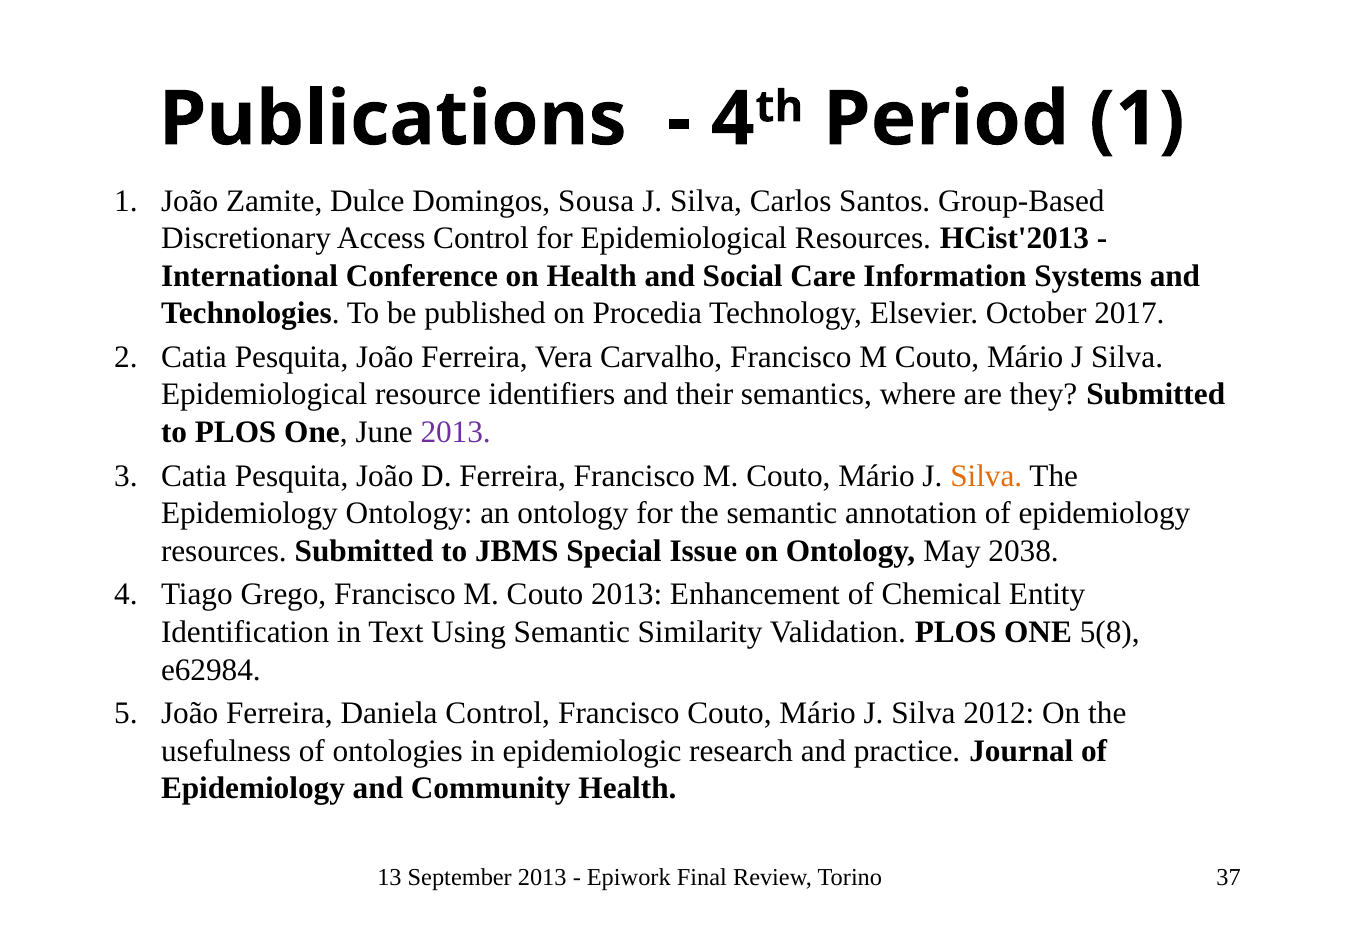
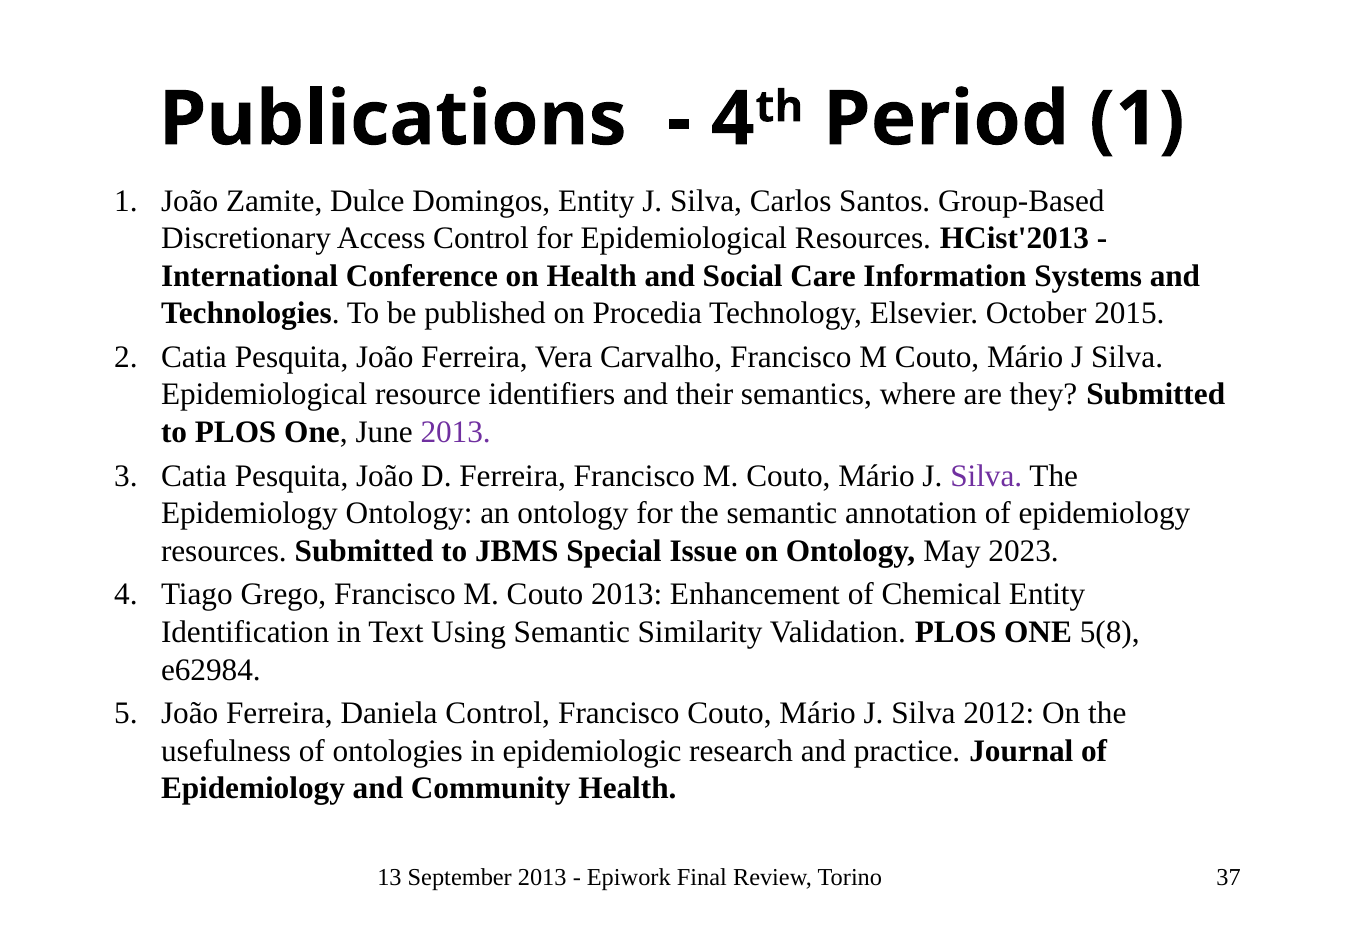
Domingos Sousa: Sousa -> Entity
2017: 2017 -> 2015
Silva at (986, 476) colour: orange -> purple
2038: 2038 -> 2023
